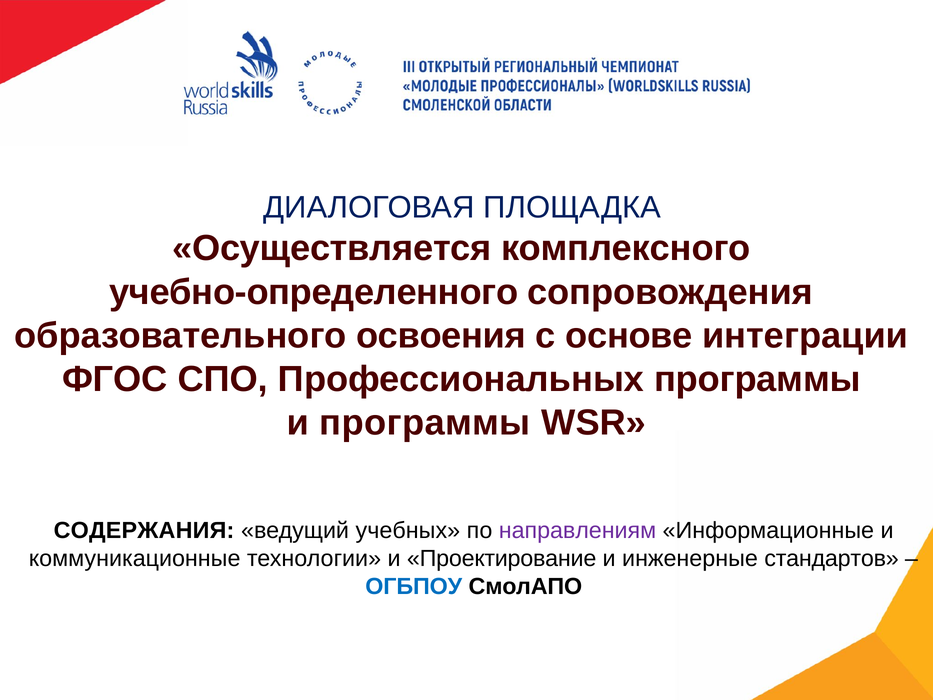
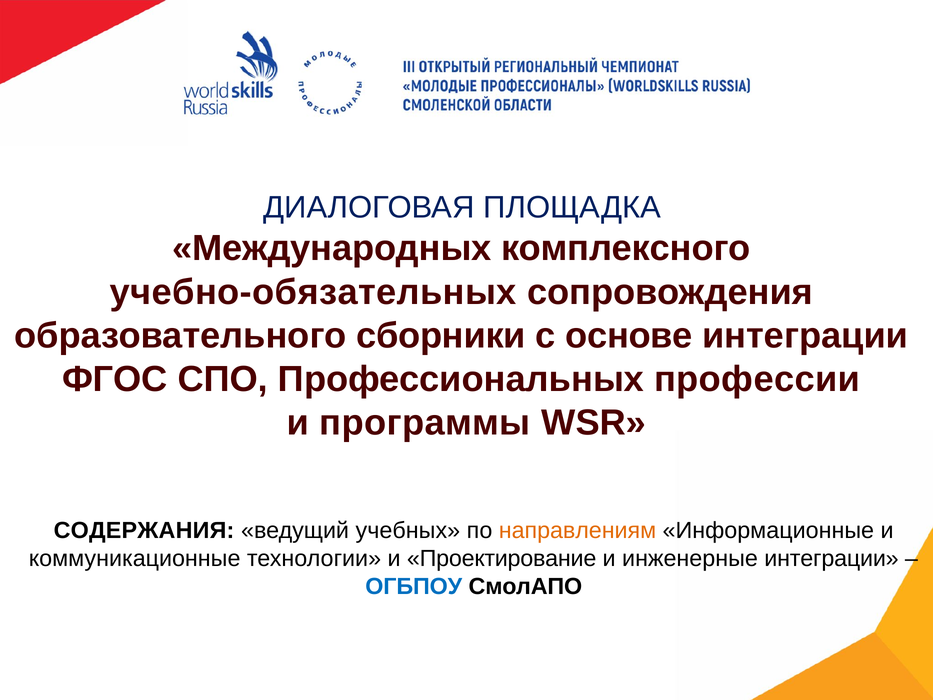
Осуществляется: Осуществляется -> Международных
учебно-определенного: учебно-определенного -> учебно-обязательных
освоения: освоения -> сборники
Профессиональных программы: программы -> профессии
направлениям colour: purple -> orange
инженерные стандартов: стандартов -> интеграции
